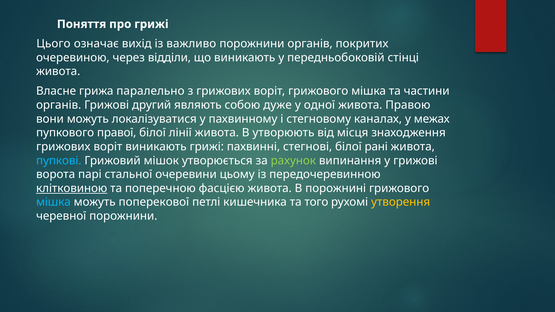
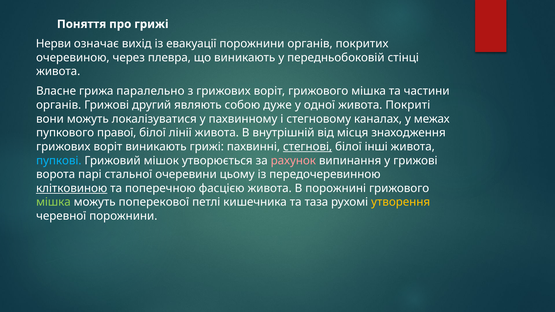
Цього: Цього -> Нерви
важливо: важливо -> евакуації
відділи: відділи -> плевра
Правою: Правою -> Покриті
утворюють: утворюють -> внутрішній
стегнові underline: none -> present
рані: рані -> інші
рахунок colour: light green -> pink
мішка at (53, 202) colour: light blue -> light green
того: того -> таза
